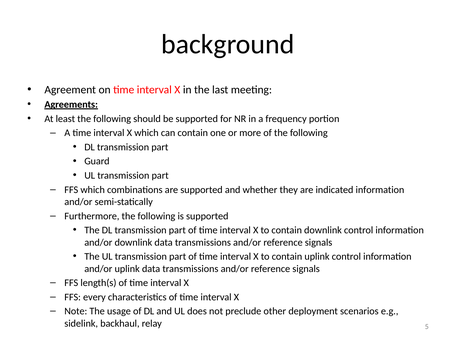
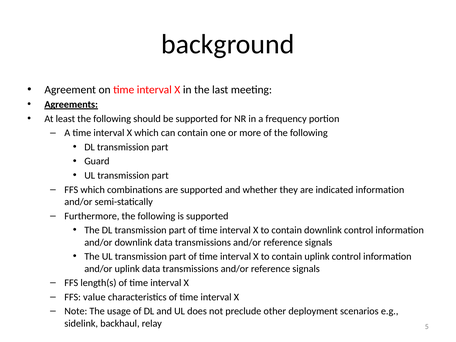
every: every -> value
